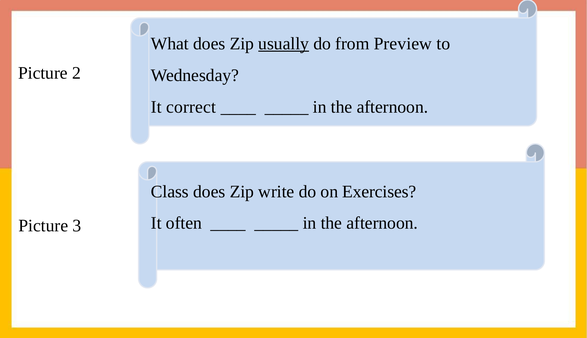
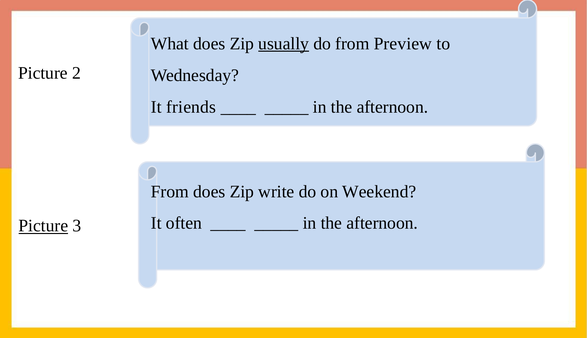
correct: correct -> friends
Class at (170, 192): Class -> From
Exercises: Exercises -> Weekend
Picture at (43, 226) underline: none -> present
